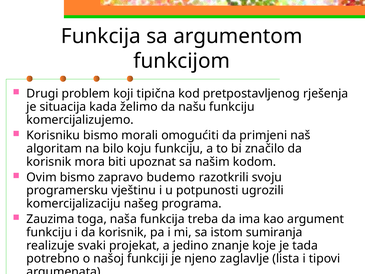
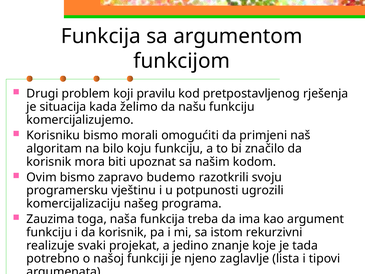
tipična: tipična -> pravilu
sumiranja: sumiranja -> rekurzivni
